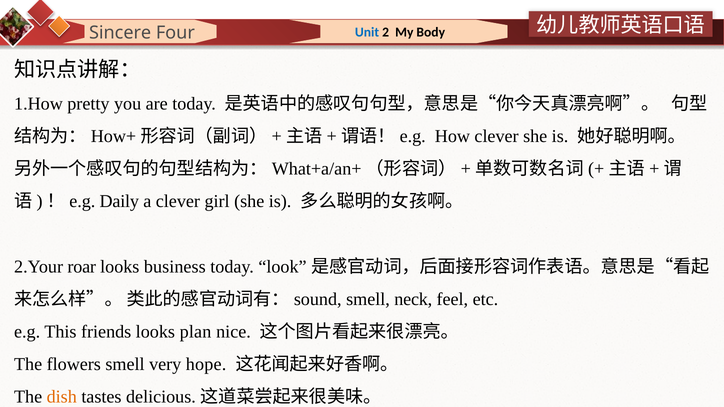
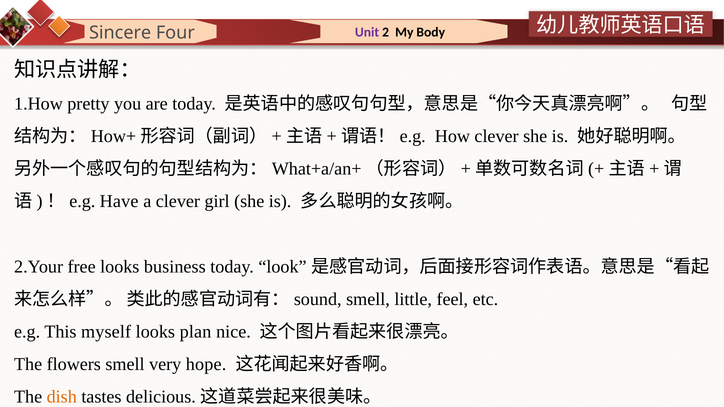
Unit colour: blue -> purple
Daily: Daily -> Have
roar: roar -> free
neck: neck -> little
friends: friends -> myself
